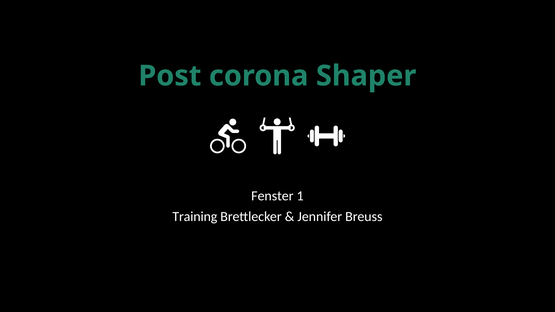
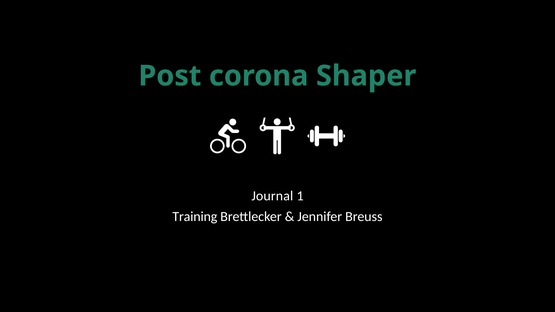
Fenster: Fenster -> Journal
